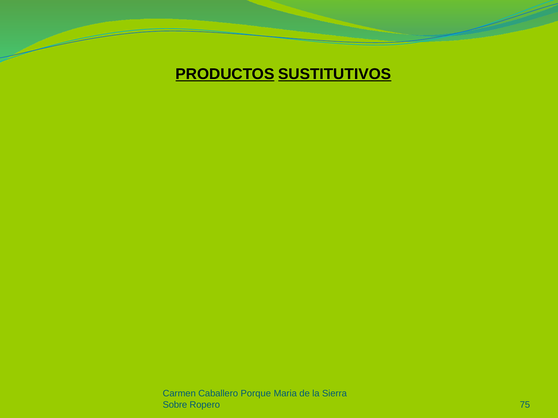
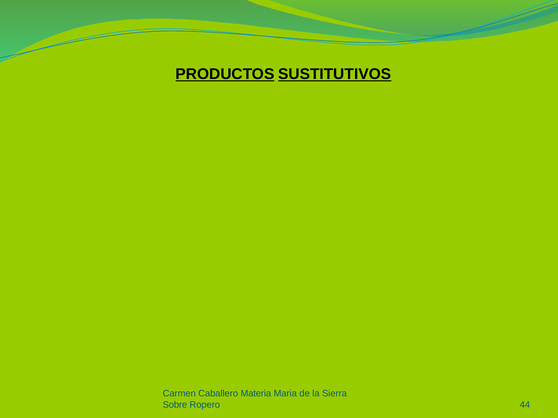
Porque: Porque -> Materia
75: 75 -> 44
